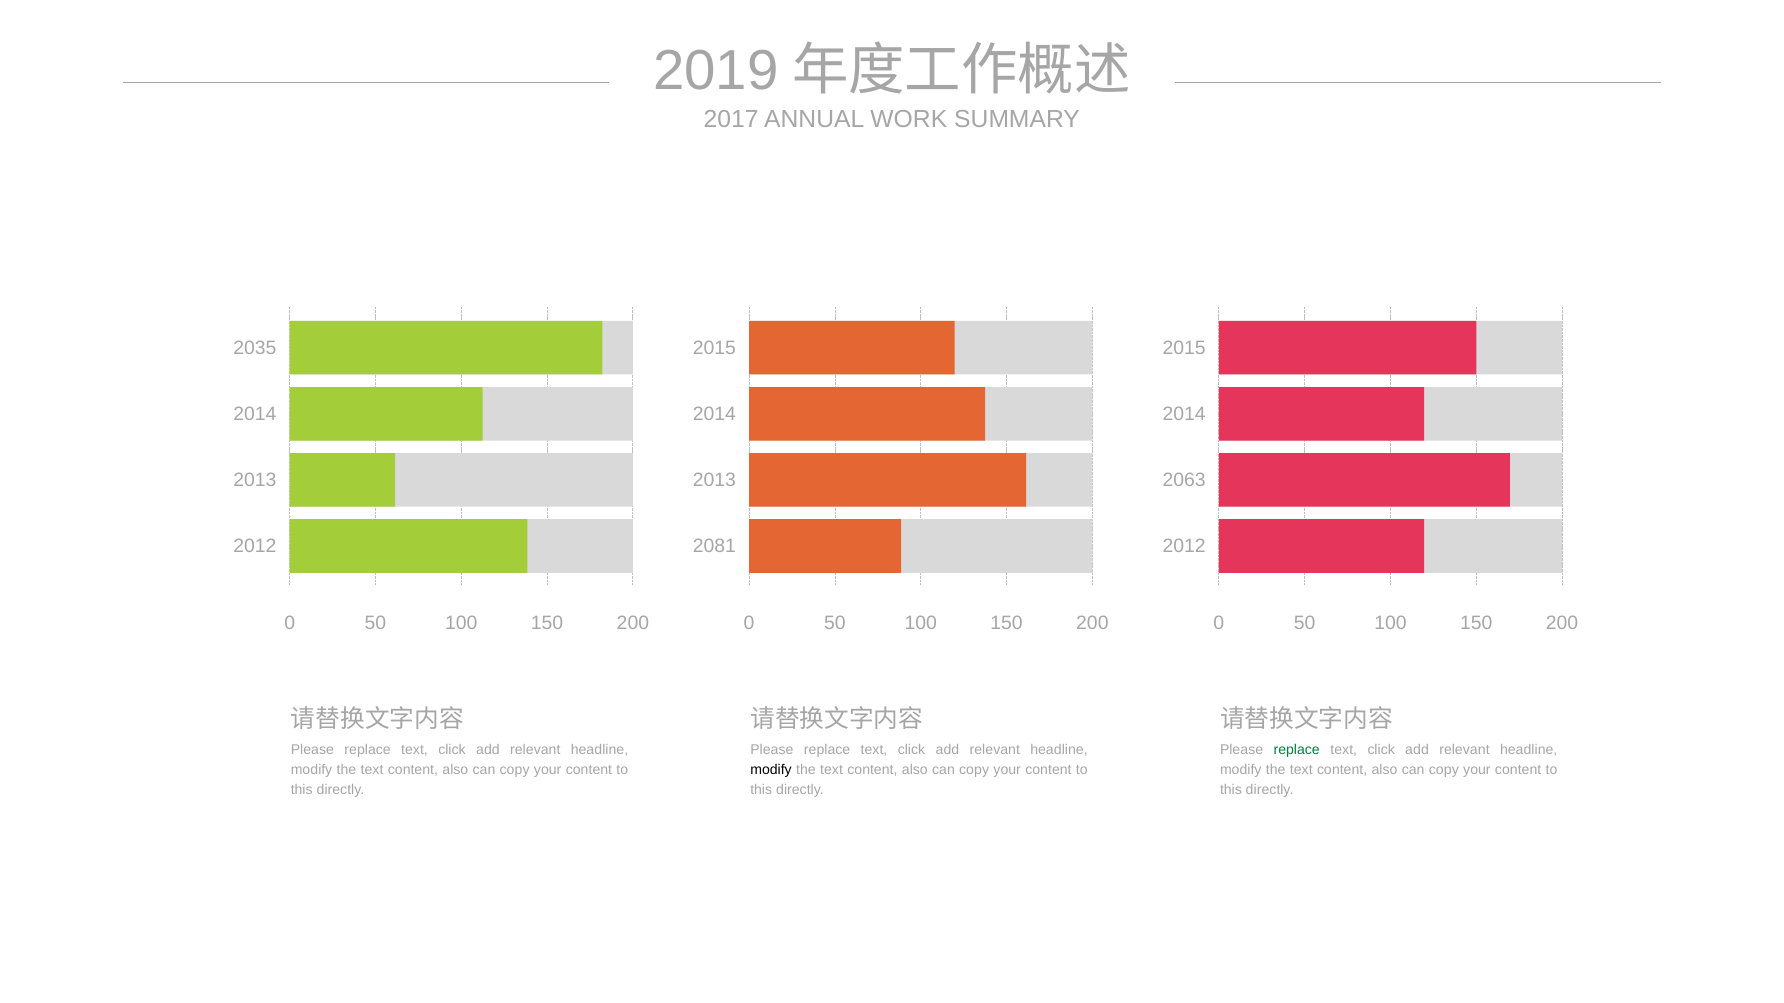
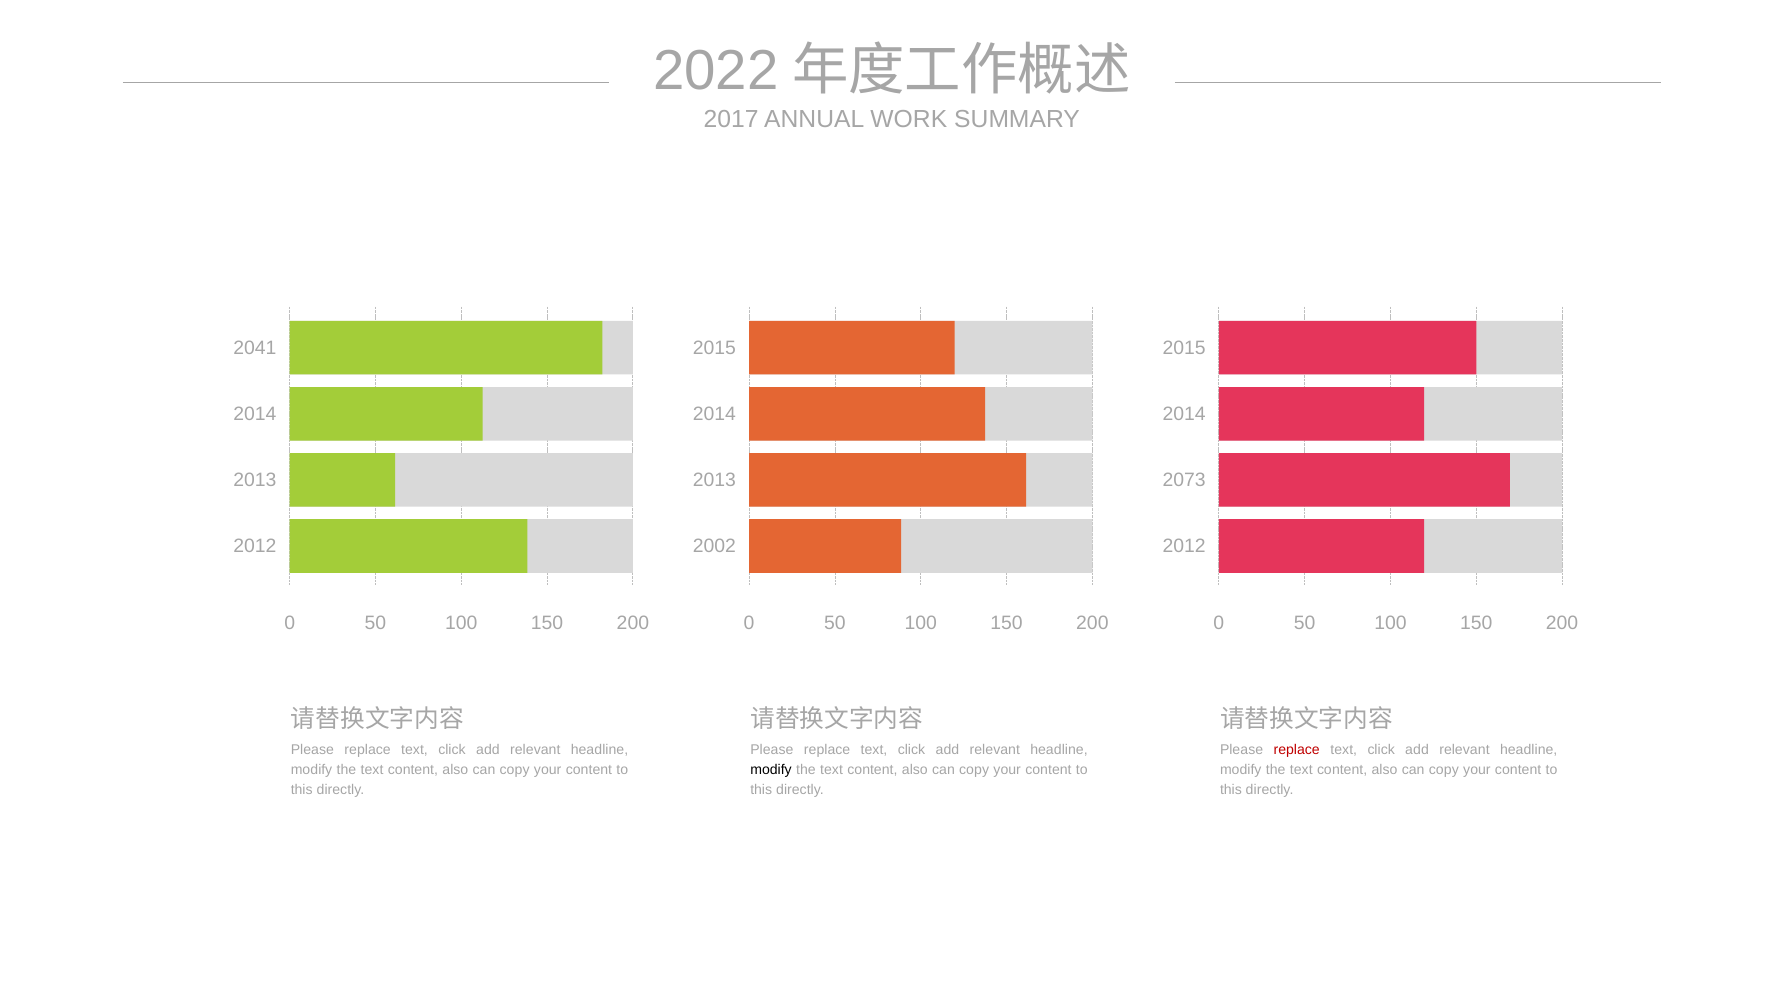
2019: 2019 -> 2022
2035: 2035 -> 2041
2063: 2063 -> 2073
2081: 2081 -> 2002
replace at (1297, 750) colour: green -> red
